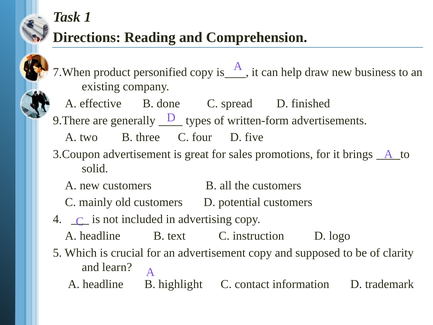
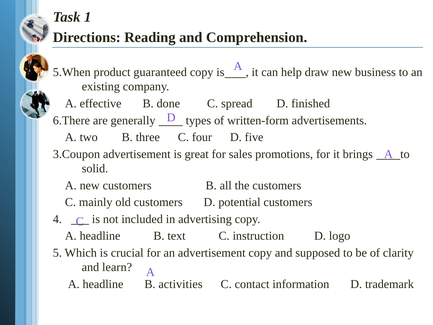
7.When: 7.When -> 5.When
personified: personified -> guaranteed
9.There: 9.There -> 6.There
highlight: highlight -> activities
